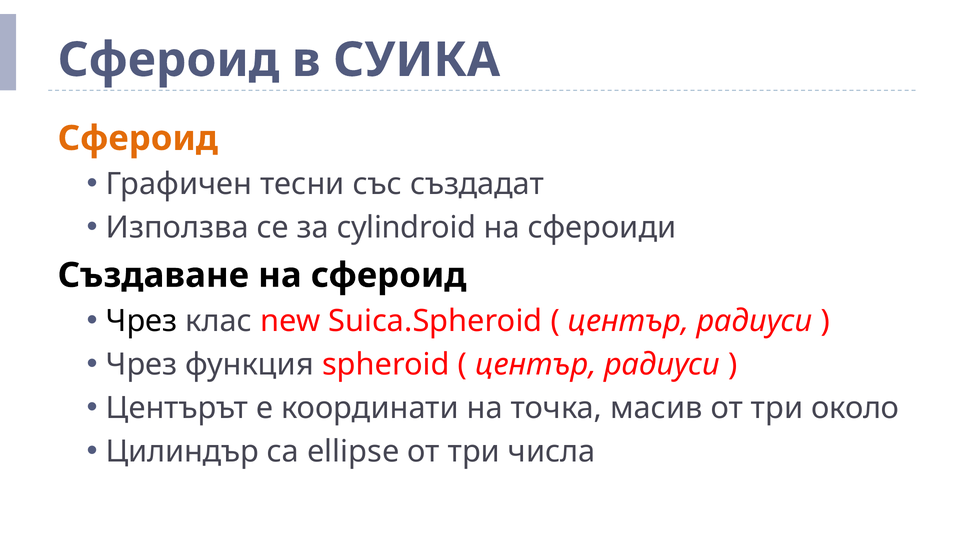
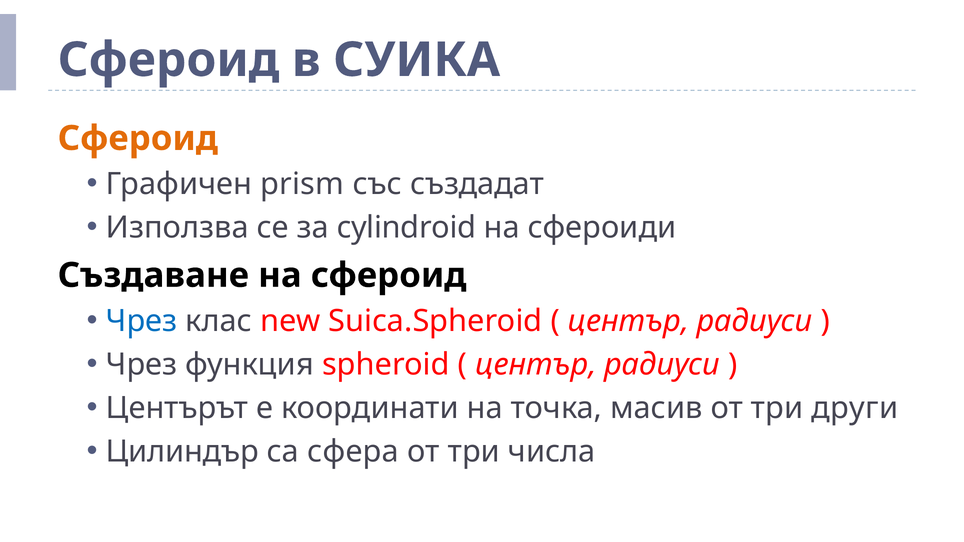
тесни: тесни -> prism
Чрез at (142, 321) colour: black -> blue
около: около -> други
ellipse: ellipse -> сфера
